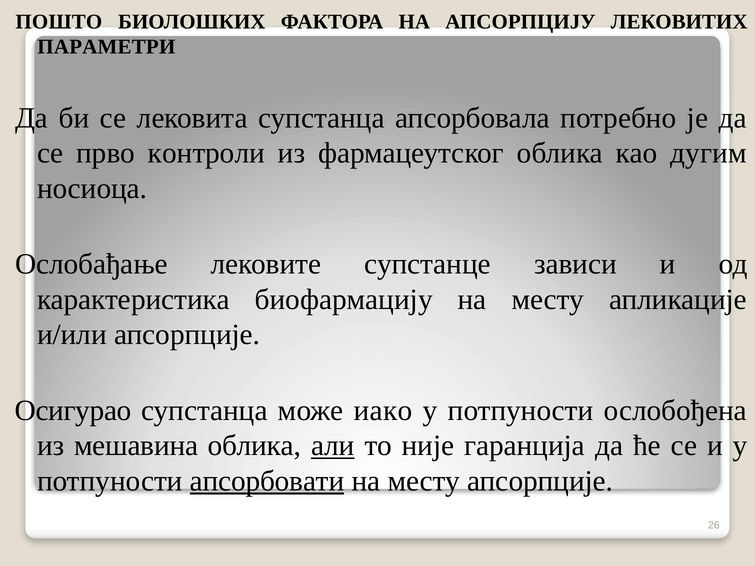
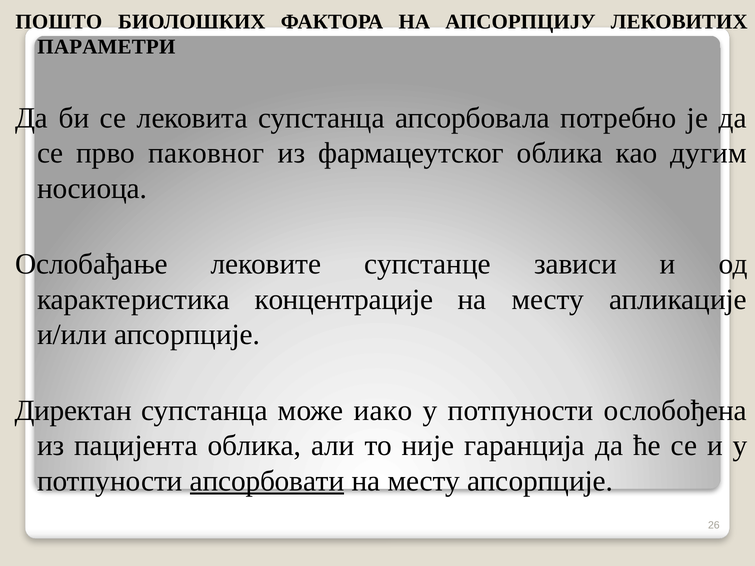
контроли: контроли -> паковног
биофармацију: биофармацију -> концентрације
Осигурао: Осигурао -> Директан
мешавина: мешавина -> пацијента
али underline: present -> none
